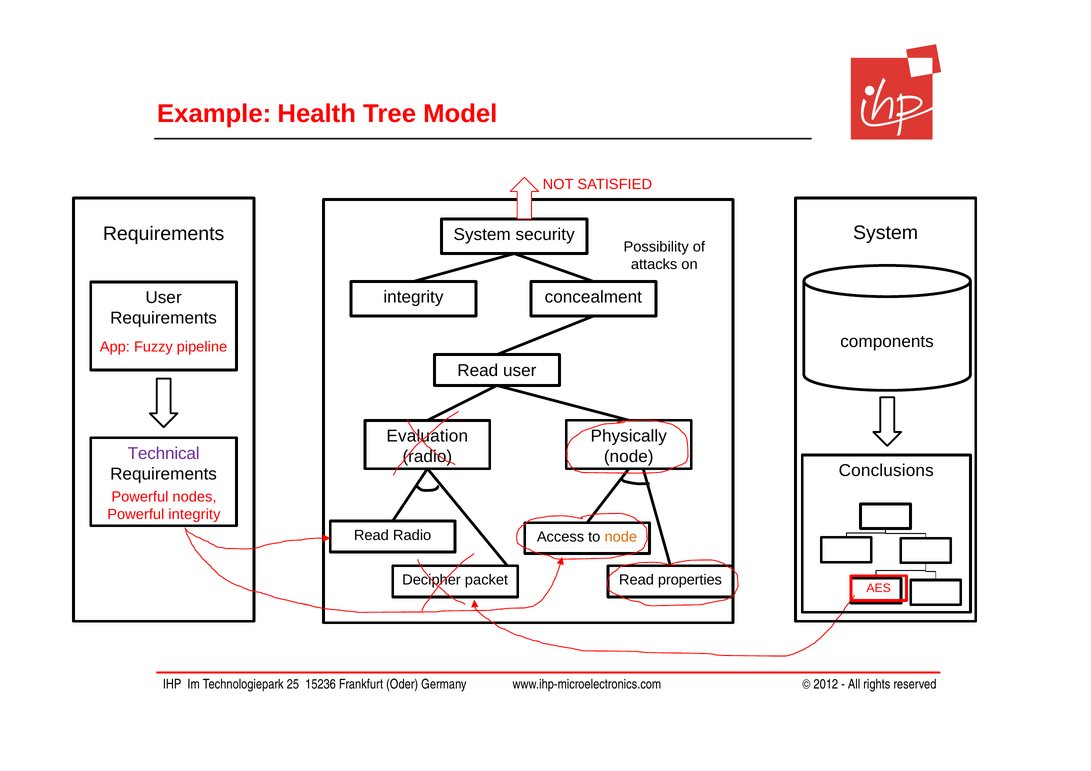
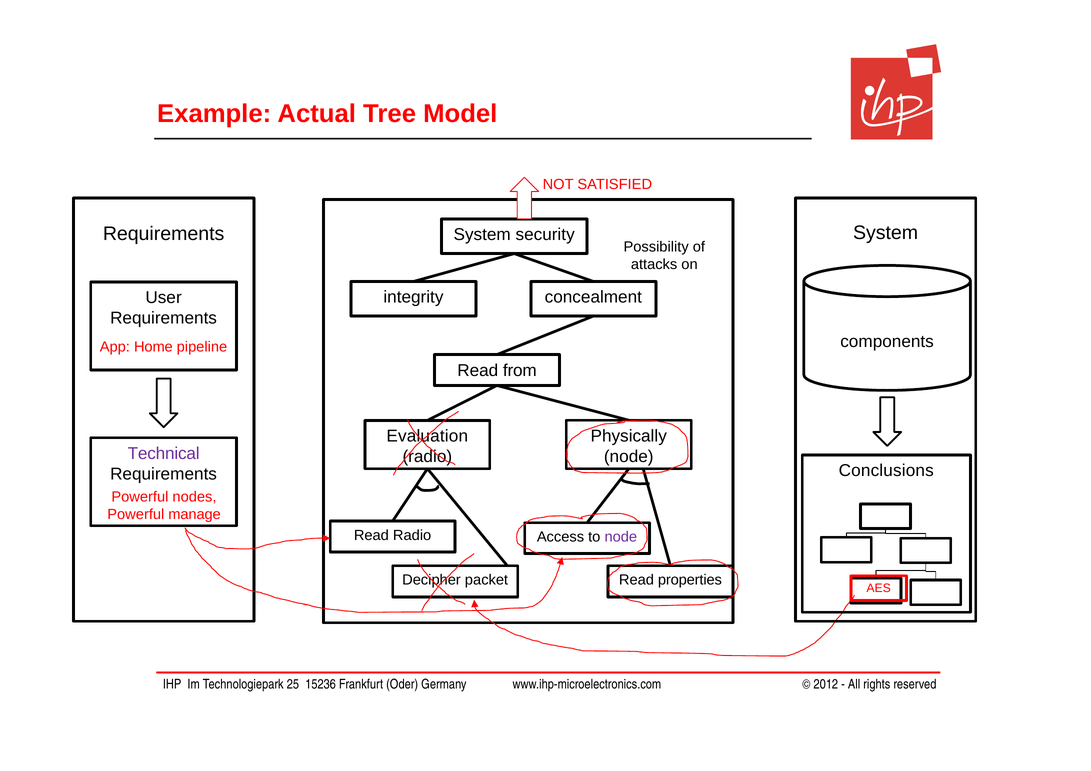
Health: Health -> Actual
Fuzzy: Fuzzy -> Home
Read user: user -> from
Powerful integrity: integrity -> manage
node at (621, 537) colour: orange -> purple
